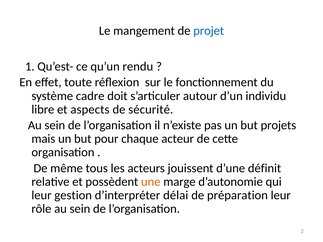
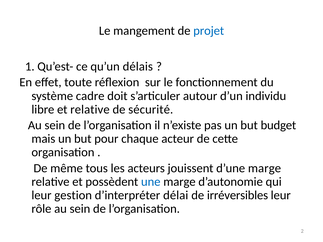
rendu: rendu -> délais
et aspects: aspects -> relative
projets: projets -> budget
d’une définit: définit -> marge
une colour: orange -> blue
préparation: préparation -> irréversibles
